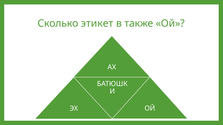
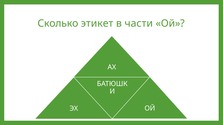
также: также -> части
